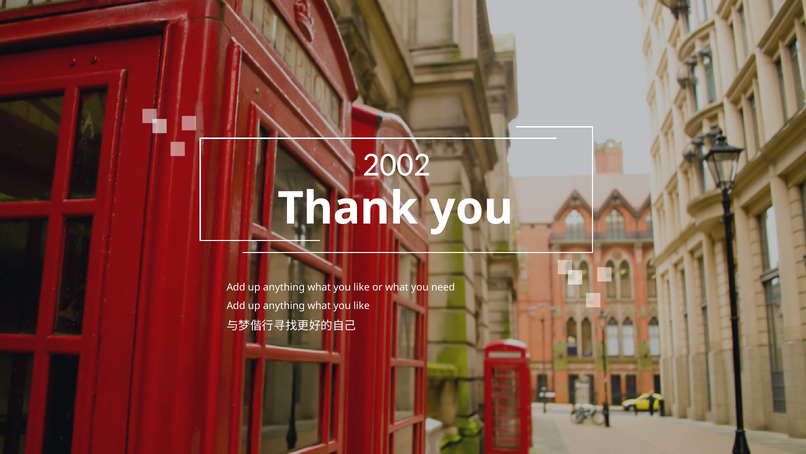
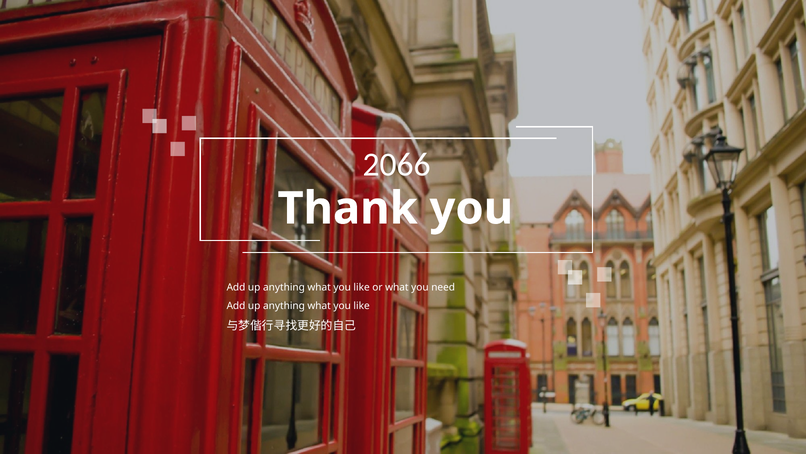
2002: 2002 -> 2066
